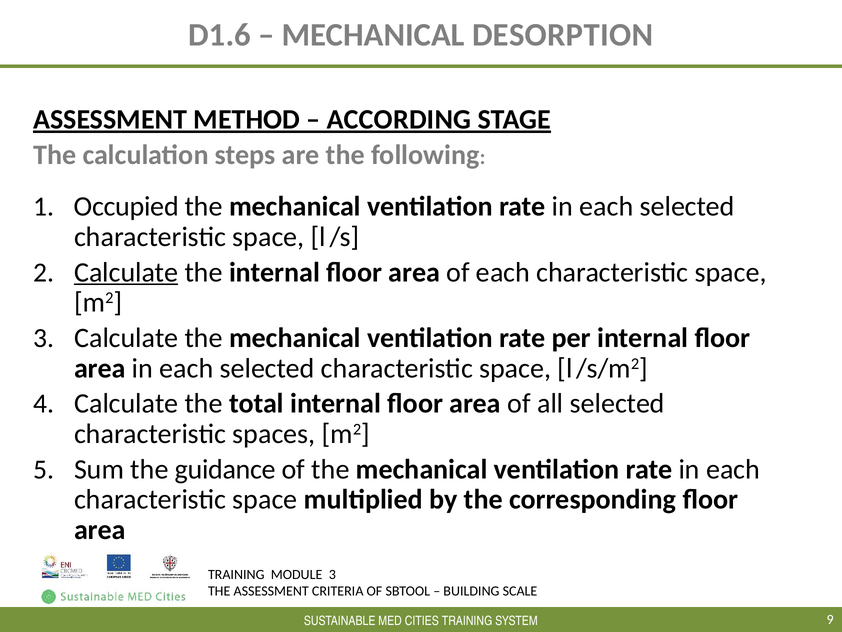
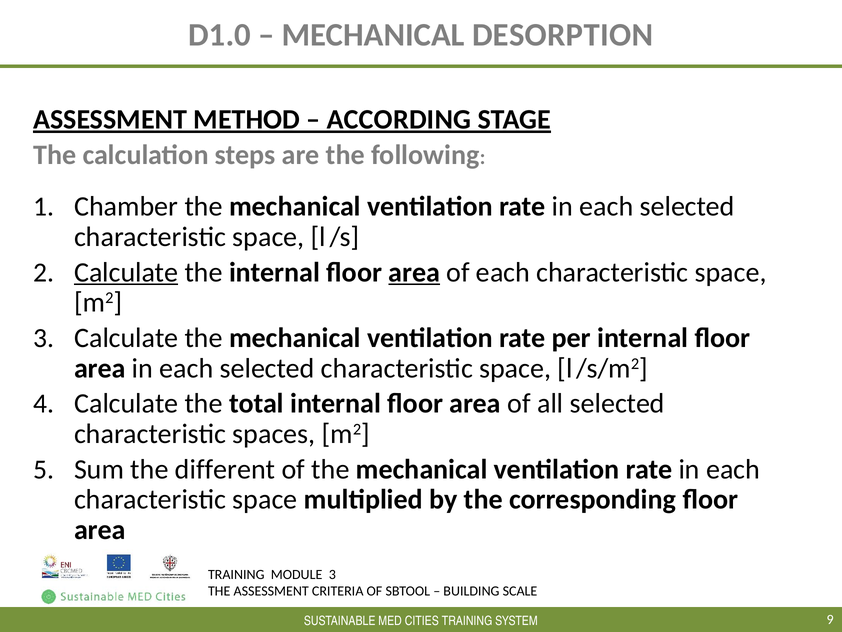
D1.6: D1.6 -> D1.0
Occupied: Occupied -> Chamber
area at (414, 272) underline: none -> present
guidance: guidance -> different
